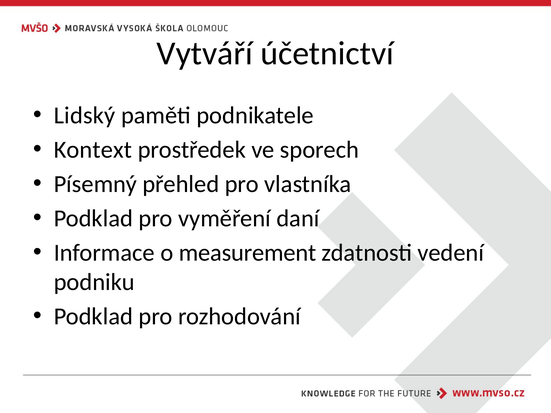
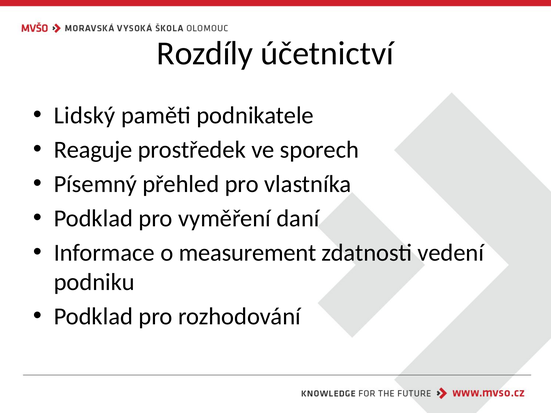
Vytváří: Vytváří -> Rozdíly
Kontext: Kontext -> Reaguje
